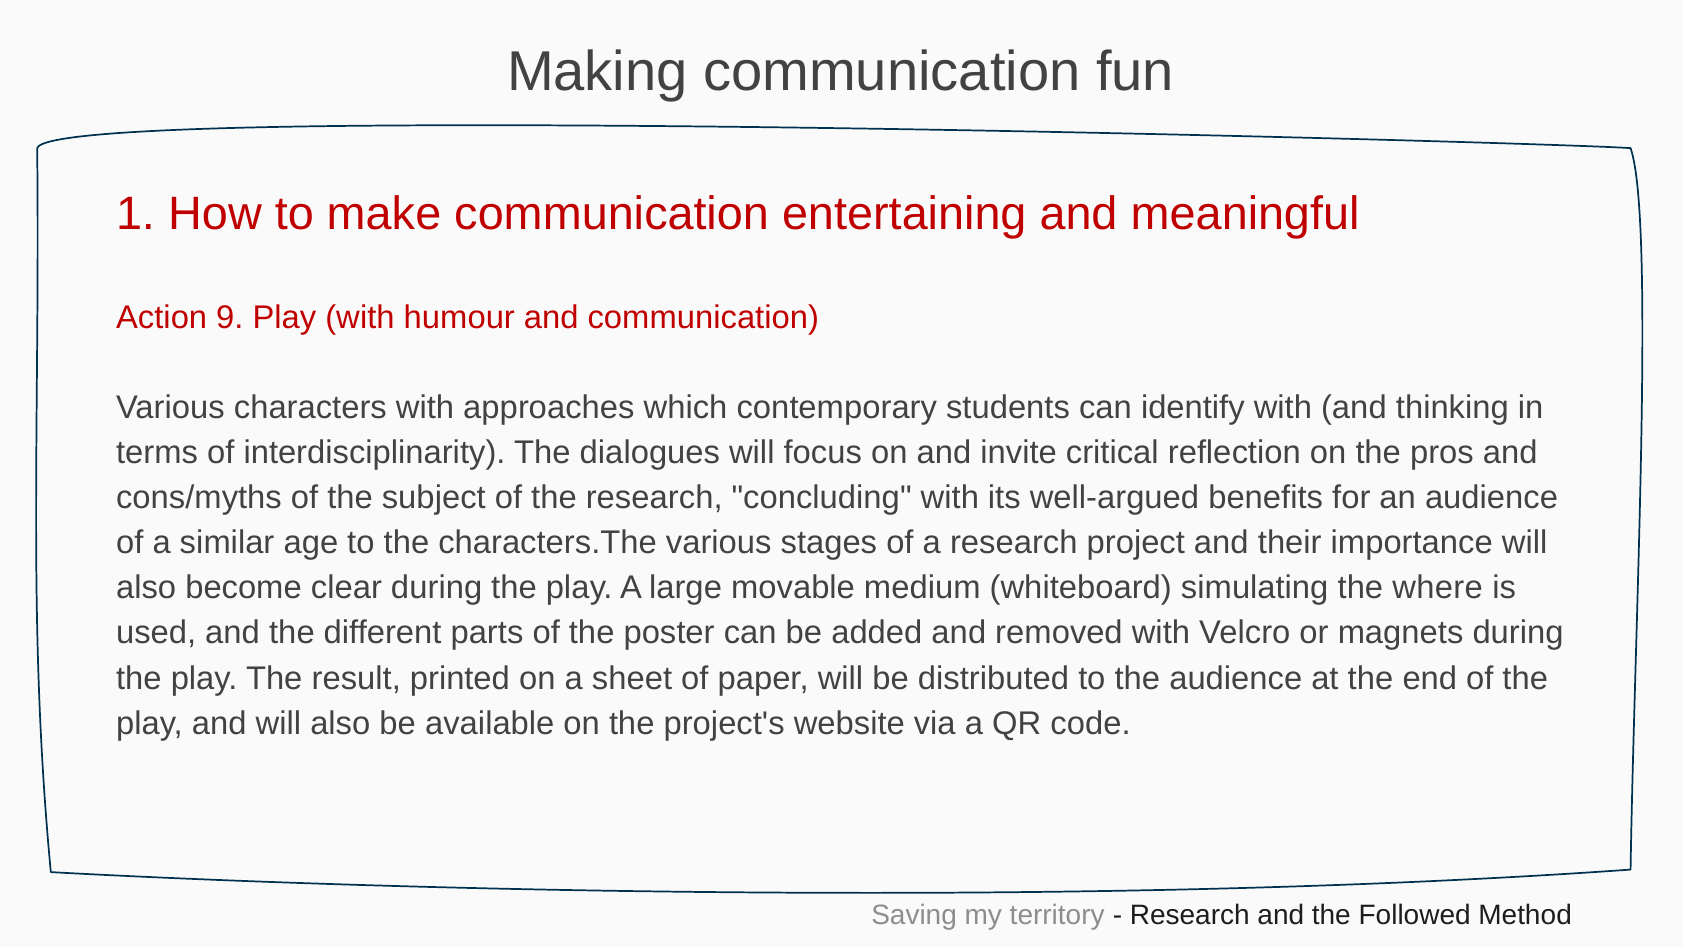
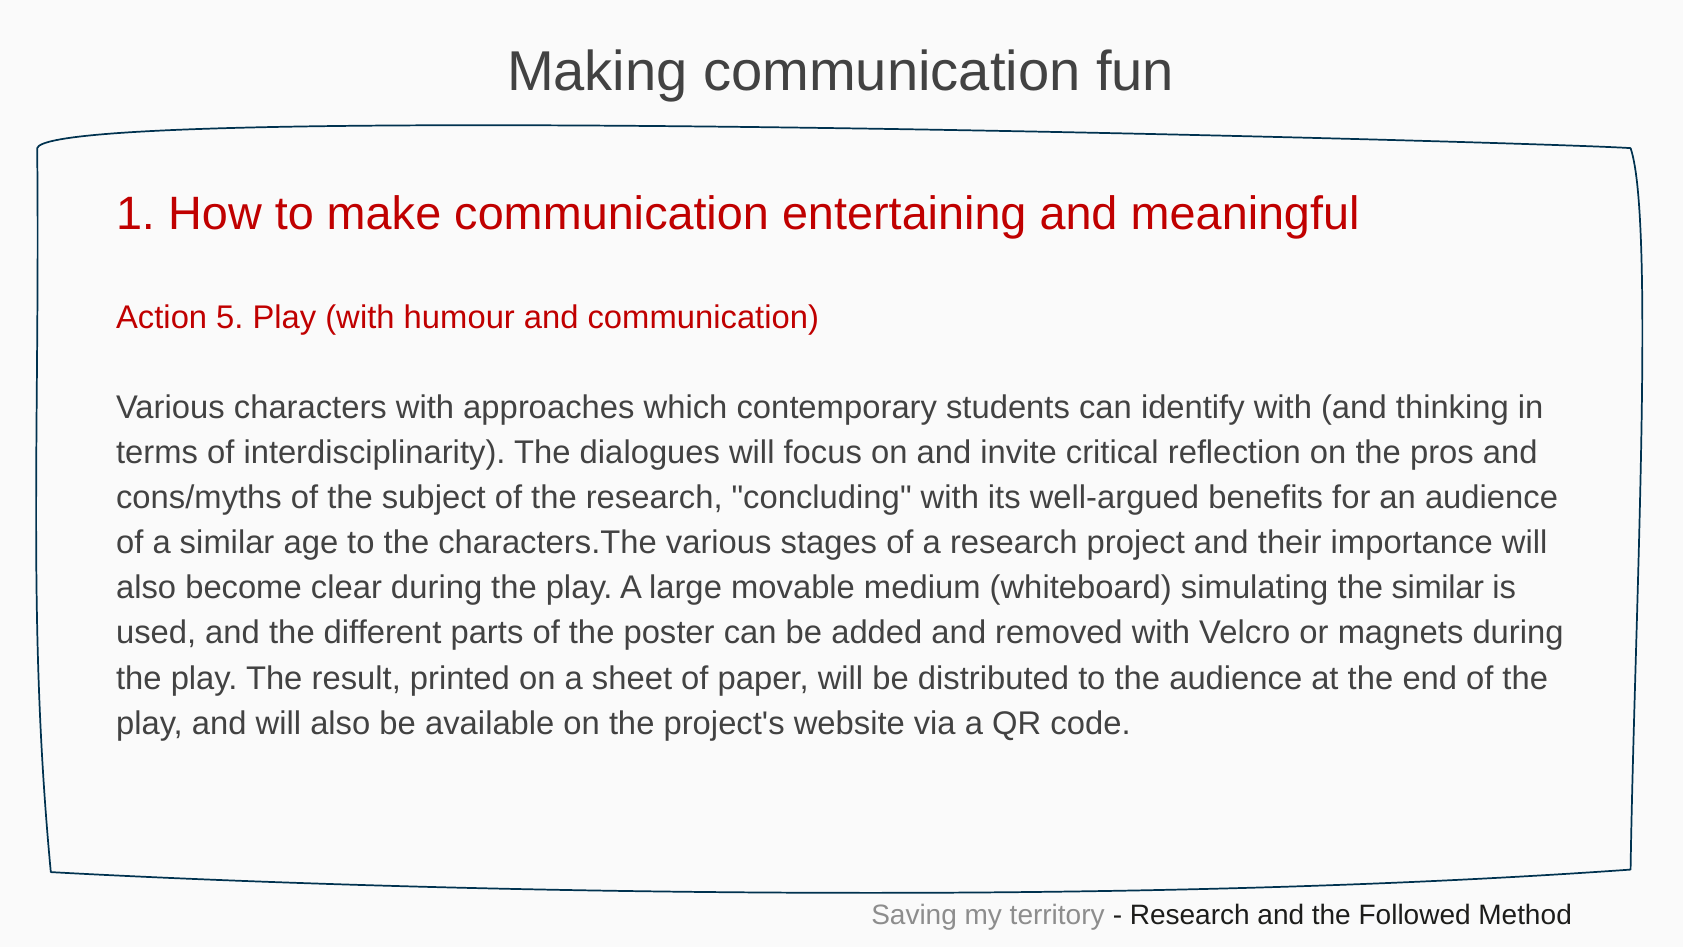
9: 9 -> 5
the where: where -> similar
